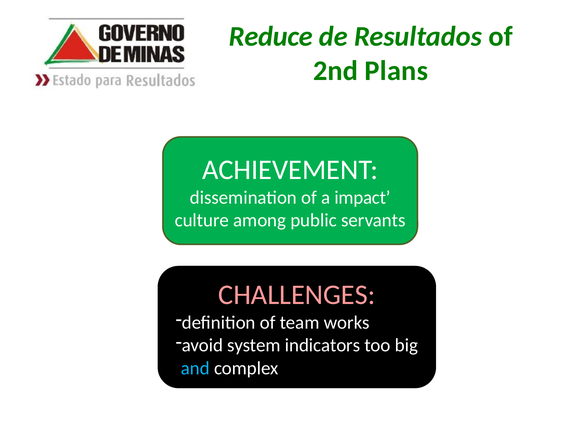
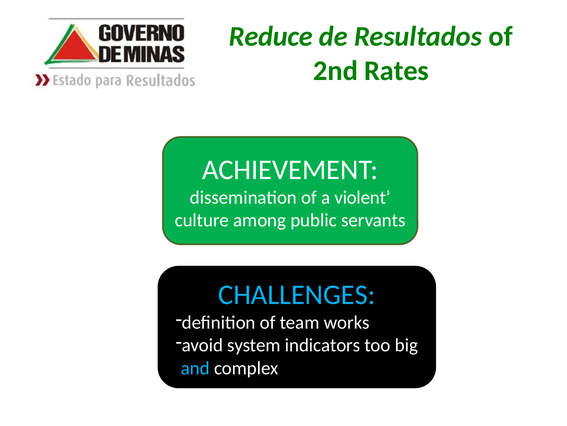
Plans: Plans -> Rates
impact: impact -> violent
CHALLENGES colour: pink -> light blue
